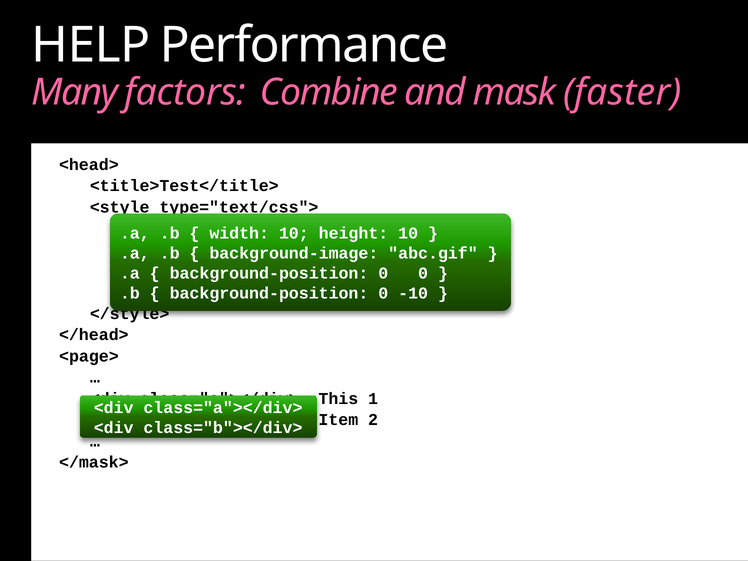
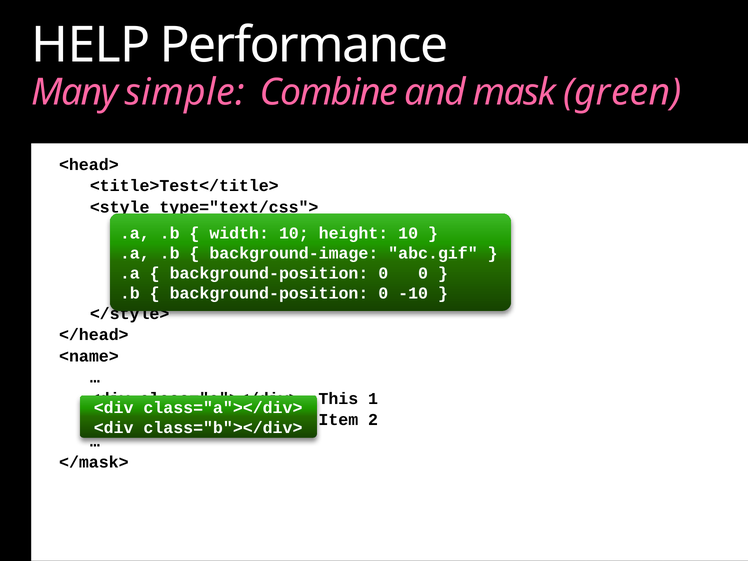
factors: factors -> simple
faster: faster -> green
<page>: <page> -> <name>
